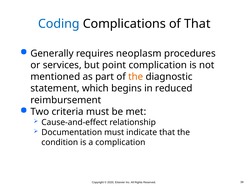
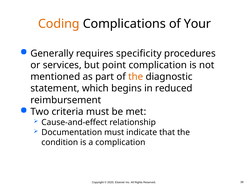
Coding colour: blue -> orange
of That: That -> Your
neoplasm: neoplasm -> specificity
